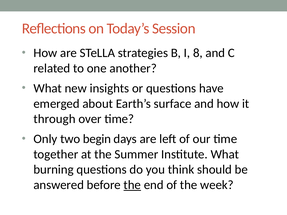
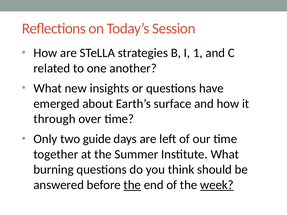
8: 8 -> 1
begin: begin -> guide
week underline: none -> present
